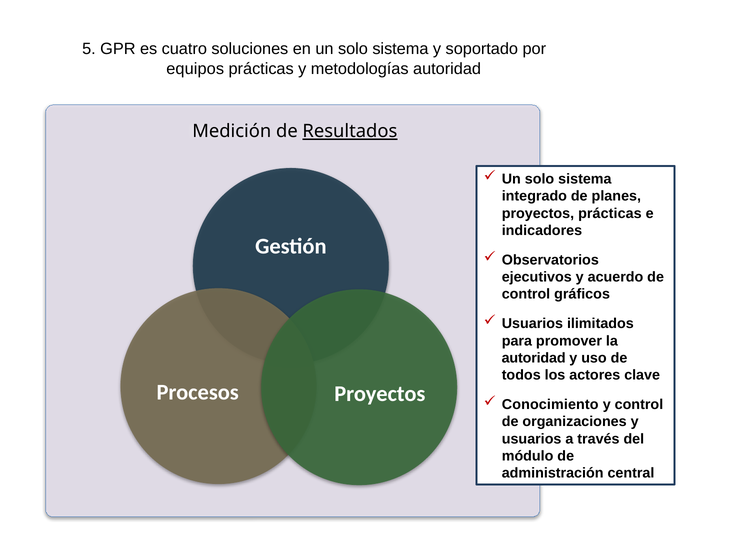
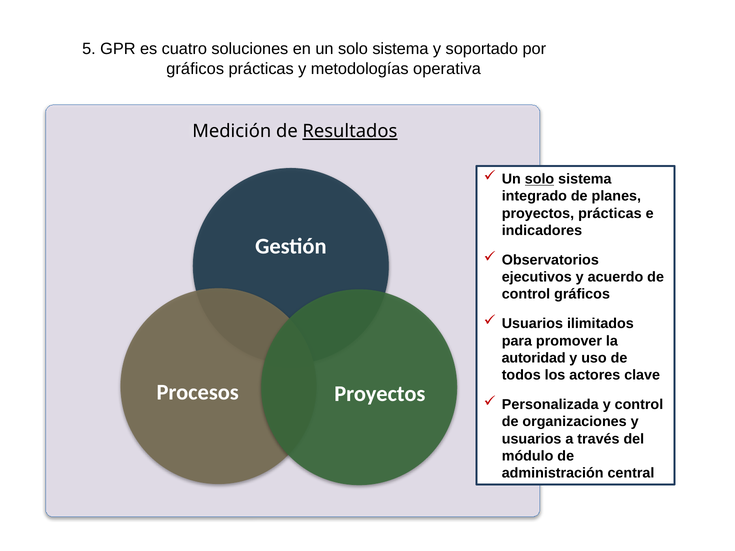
equipos at (195, 69): equipos -> gráficos
metodologías autoridad: autoridad -> operativa
solo at (540, 179) underline: none -> present
Conocimiento: Conocimiento -> Personalizada
